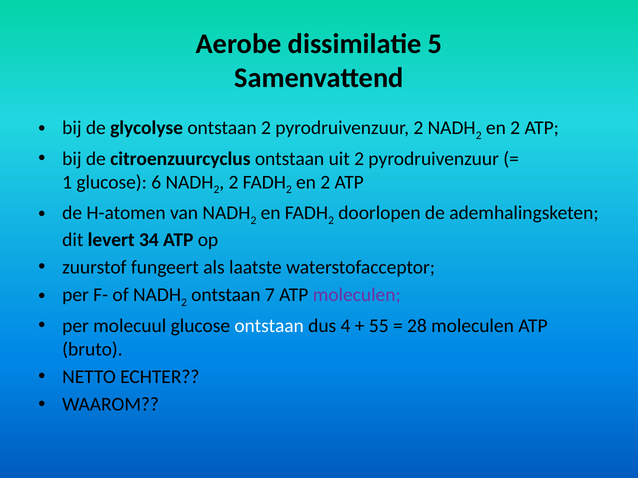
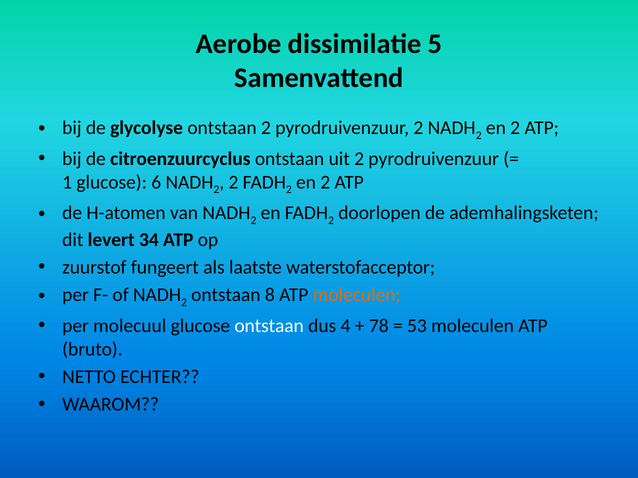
7: 7 -> 8
moleculen at (357, 295) colour: purple -> orange
55: 55 -> 78
28: 28 -> 53
